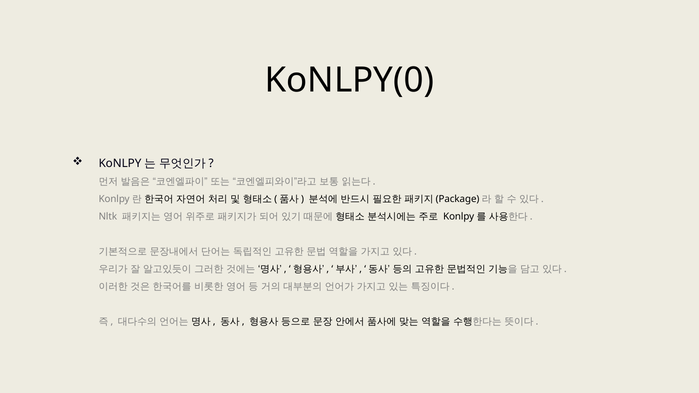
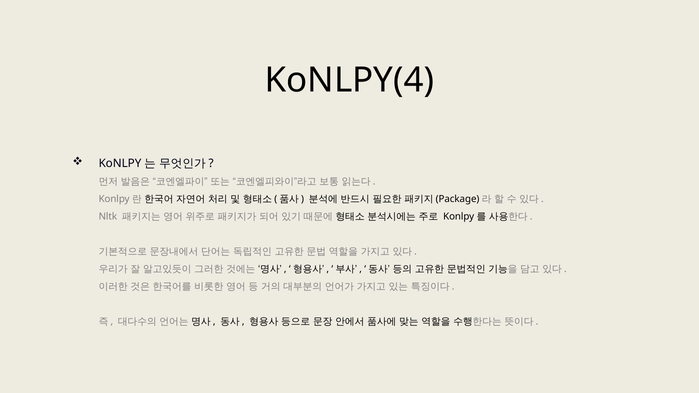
KoNLPY(0: KoNLPY(0 -> KoNLPY(4
